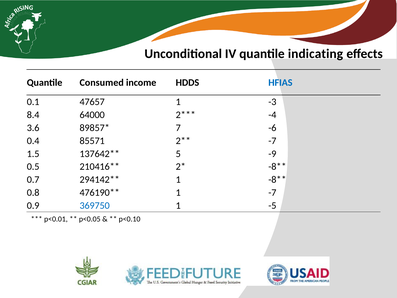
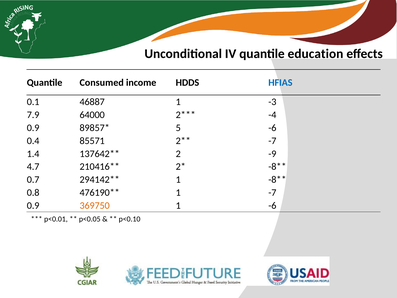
indicating: indicating -> education
47657: 47657 -> 46887
8.4: 8.4 -> 7.9
3.6 at (33, 128): 3.6 -> 0.9
7: 7 -> 5
1.5: 1.5 -> 1.4
5: 5 -> 2
0.5: 0.5 -> 4.7
369750 colour: blue -> orange
1 -5: -5 -> -6
